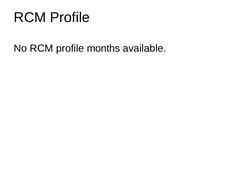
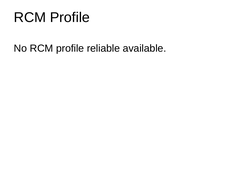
months: months -> reliable
